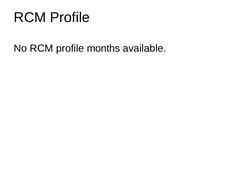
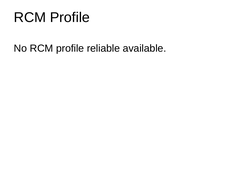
months: months -> reliable
